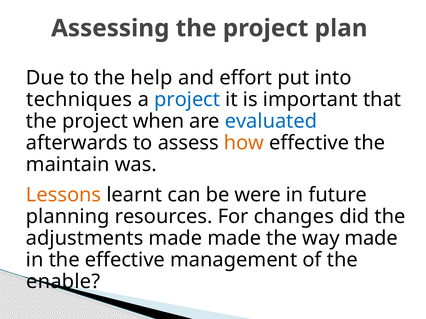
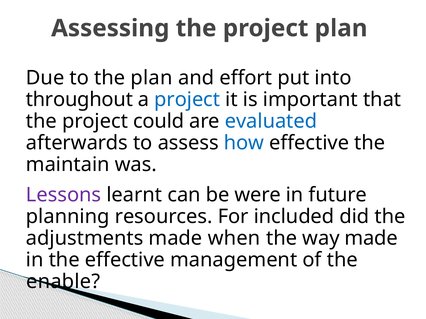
the help: help -> plan
techniques: techniques -> throughout
when: when -> could
how colour: orange -> blue
Lessons colour: orange -> purple
changes: changes -> included
made made: made -> when
